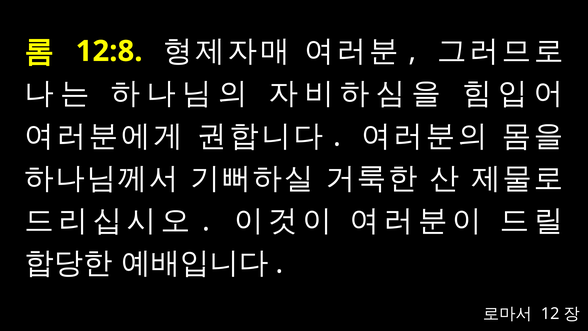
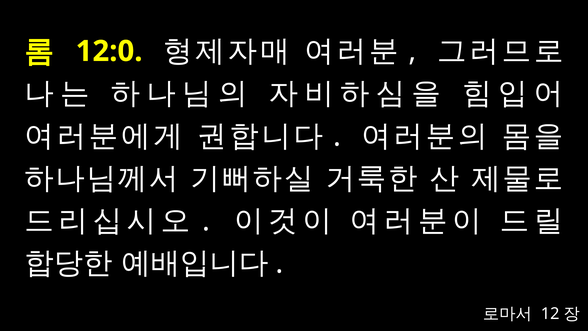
12:8: 12:8 -> 12:0
